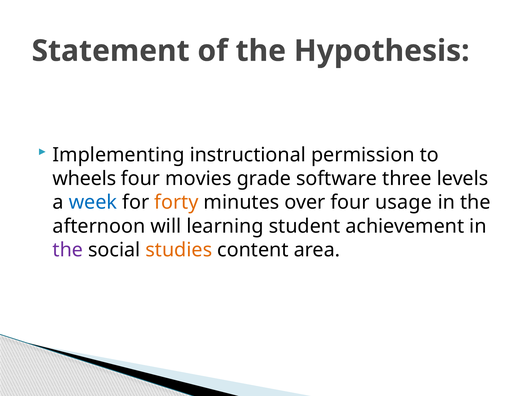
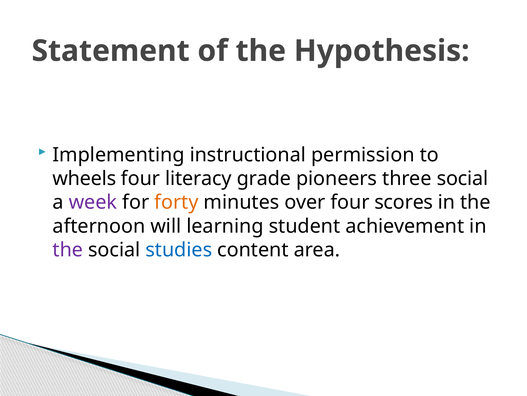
movies: movies -> literacy
software: software -> pioneers
three levels: levels -> social
week colour: blue -> purple
usage: usage -> scores
studies colour: orange -> blue
